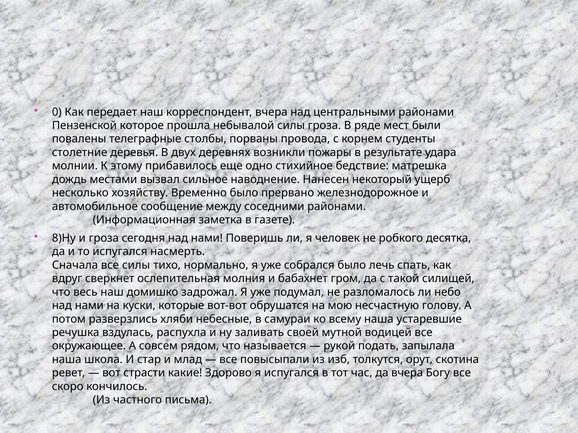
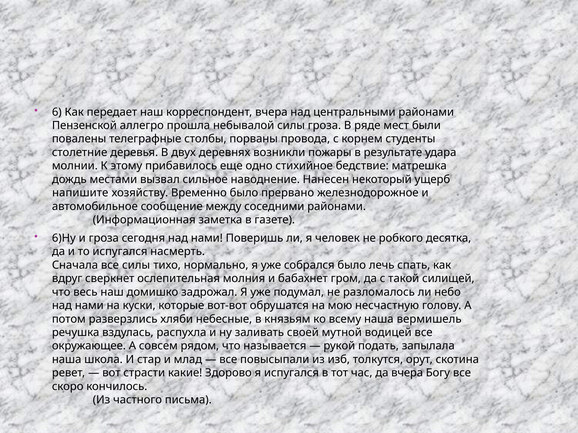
0: 0 -> 6
которое: которое -> аллегро
несколько: несколько -> напишите
8)Ну: 8)Ну -> 6)Ну
самураи: самураи -> князьям
устаревшие: устаревшие -> вермишель
